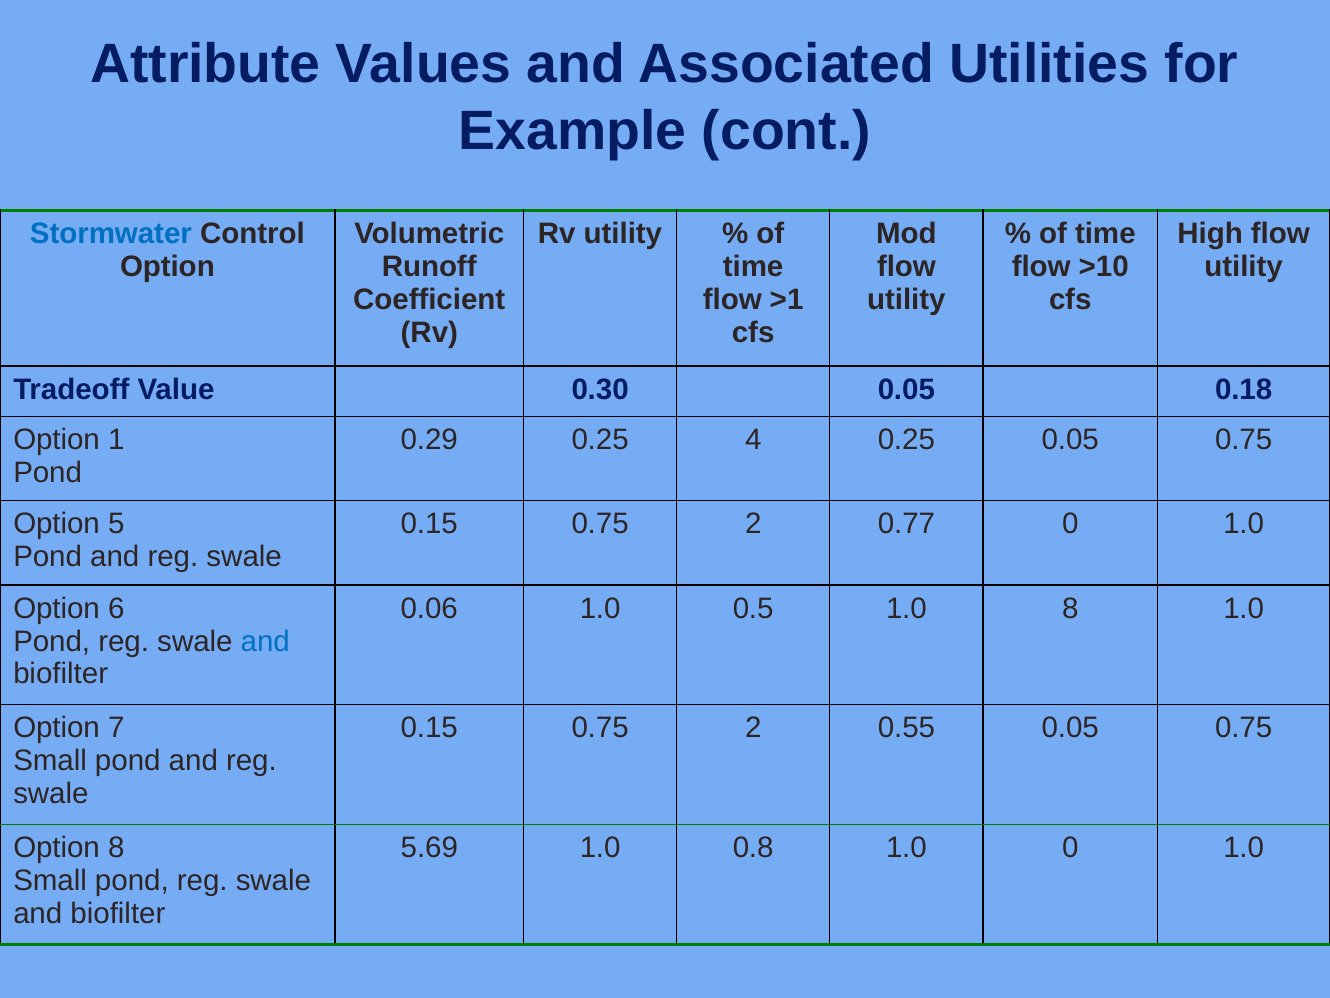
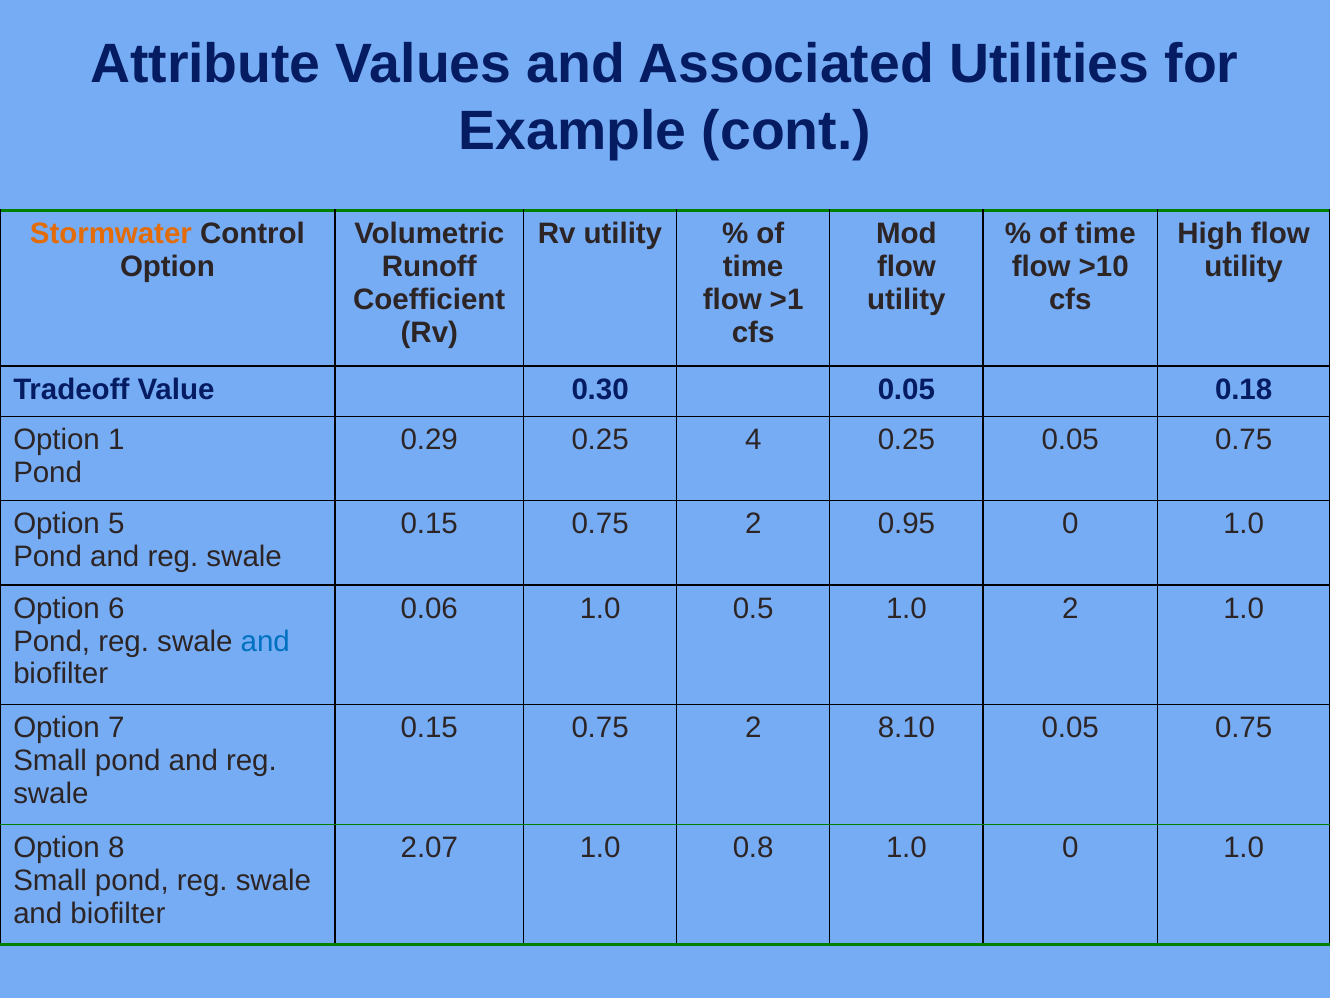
Stormwater colour: blue -> orange
0.77: 0.77 -> 0.95
1.0 8: 8 -> 2
0.55: 0.55 -> 8.10
5.69: 5.69 -> 2.07
